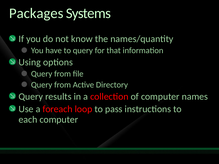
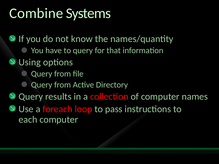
Packages: Packages -> Combine
